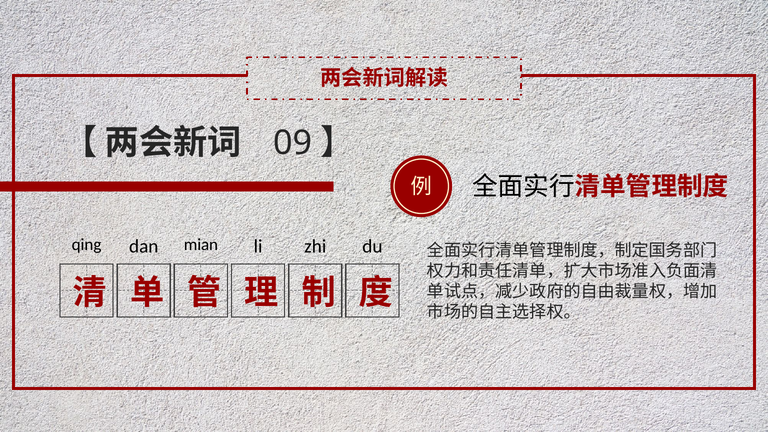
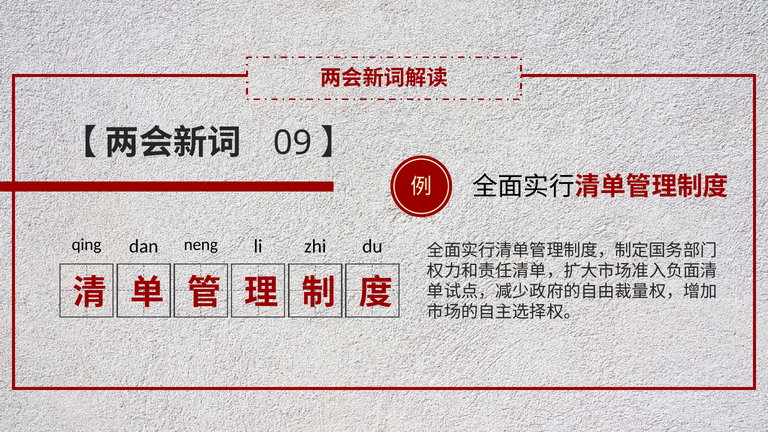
mian: mian -> neng
